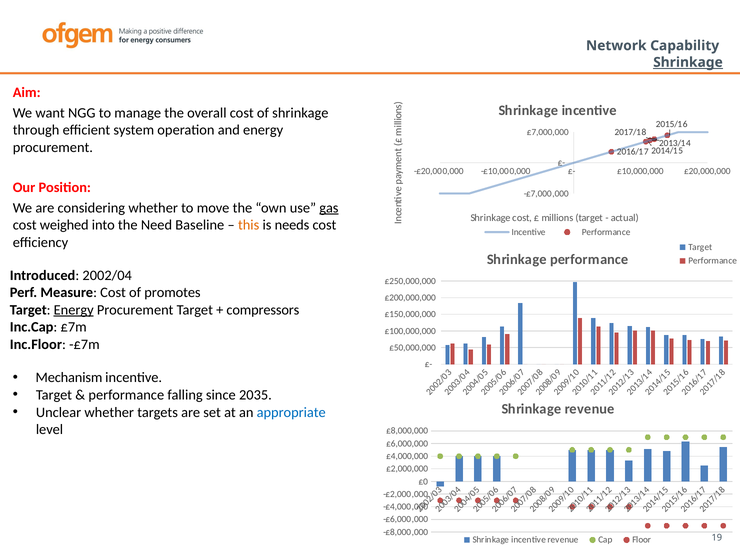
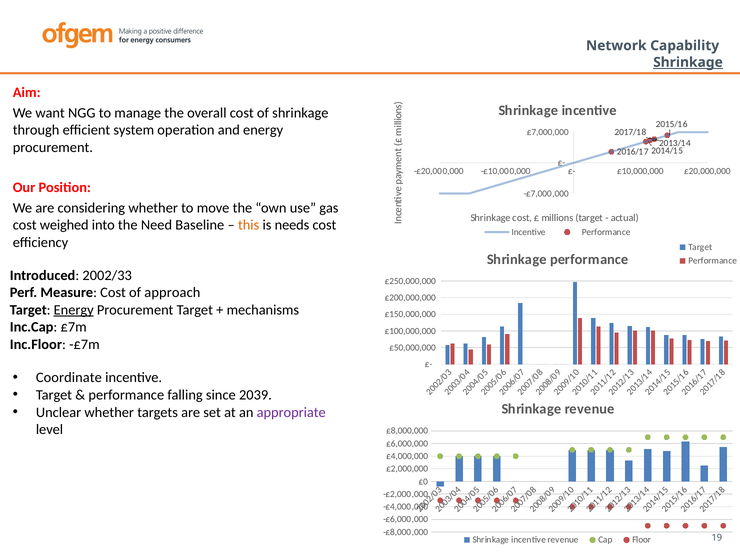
gas underline: present -> none
2002/04: 2002/04 -> 2002/33
promotes: promotes -> approach
compressors: compressors -> mechanisms
Mechanism: Mechanism -> Coordinate
2035: 2035 -> 2039
appropriate colour: blue -> purple
